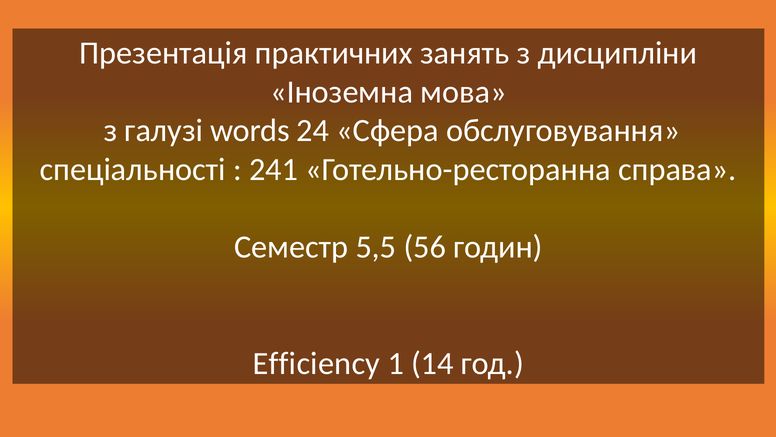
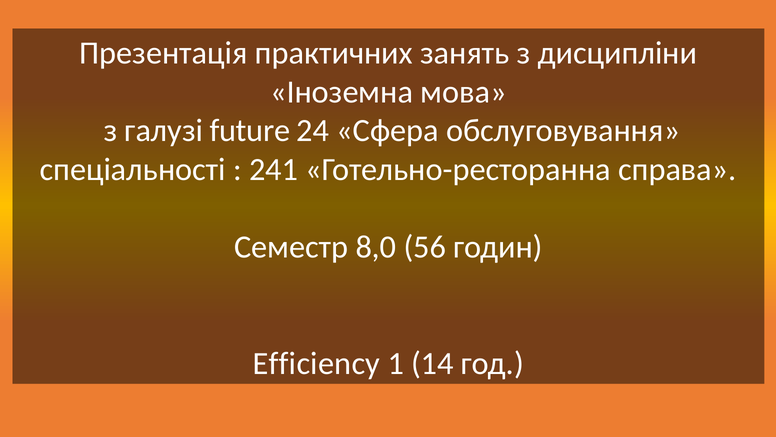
words: words -> future
5,5: 5,5 -> 8,0
